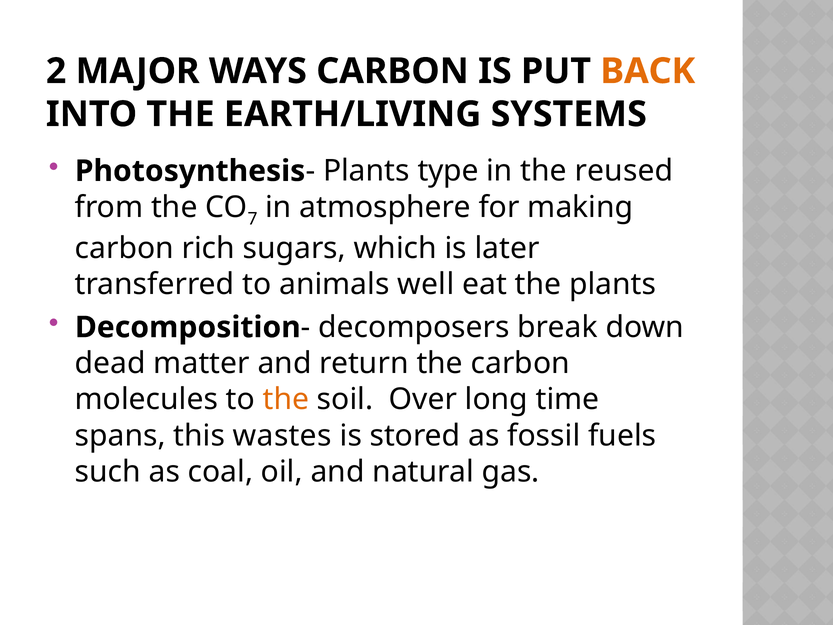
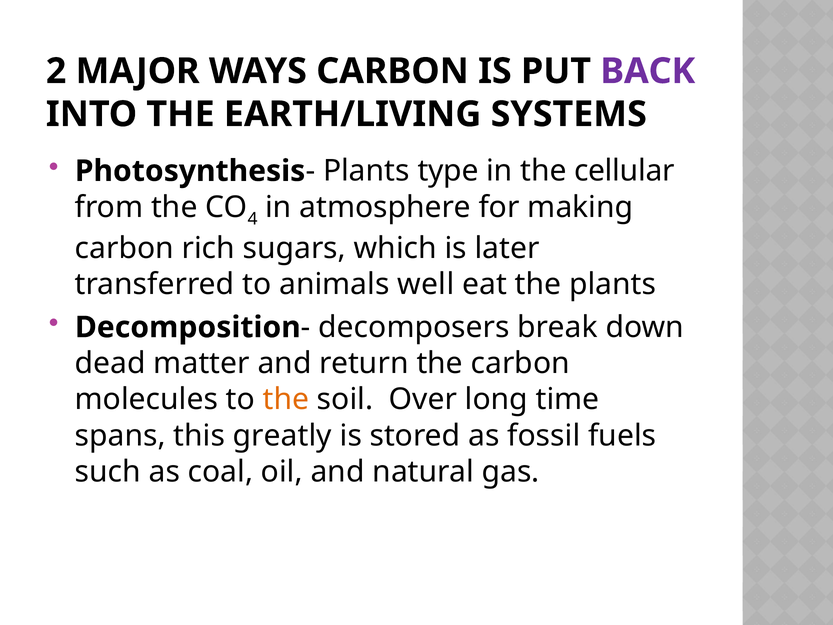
BACK colour: orange -> purple
reused: reused -> cellular
7: 7 -> 4
wastes: wastes -> greatly
